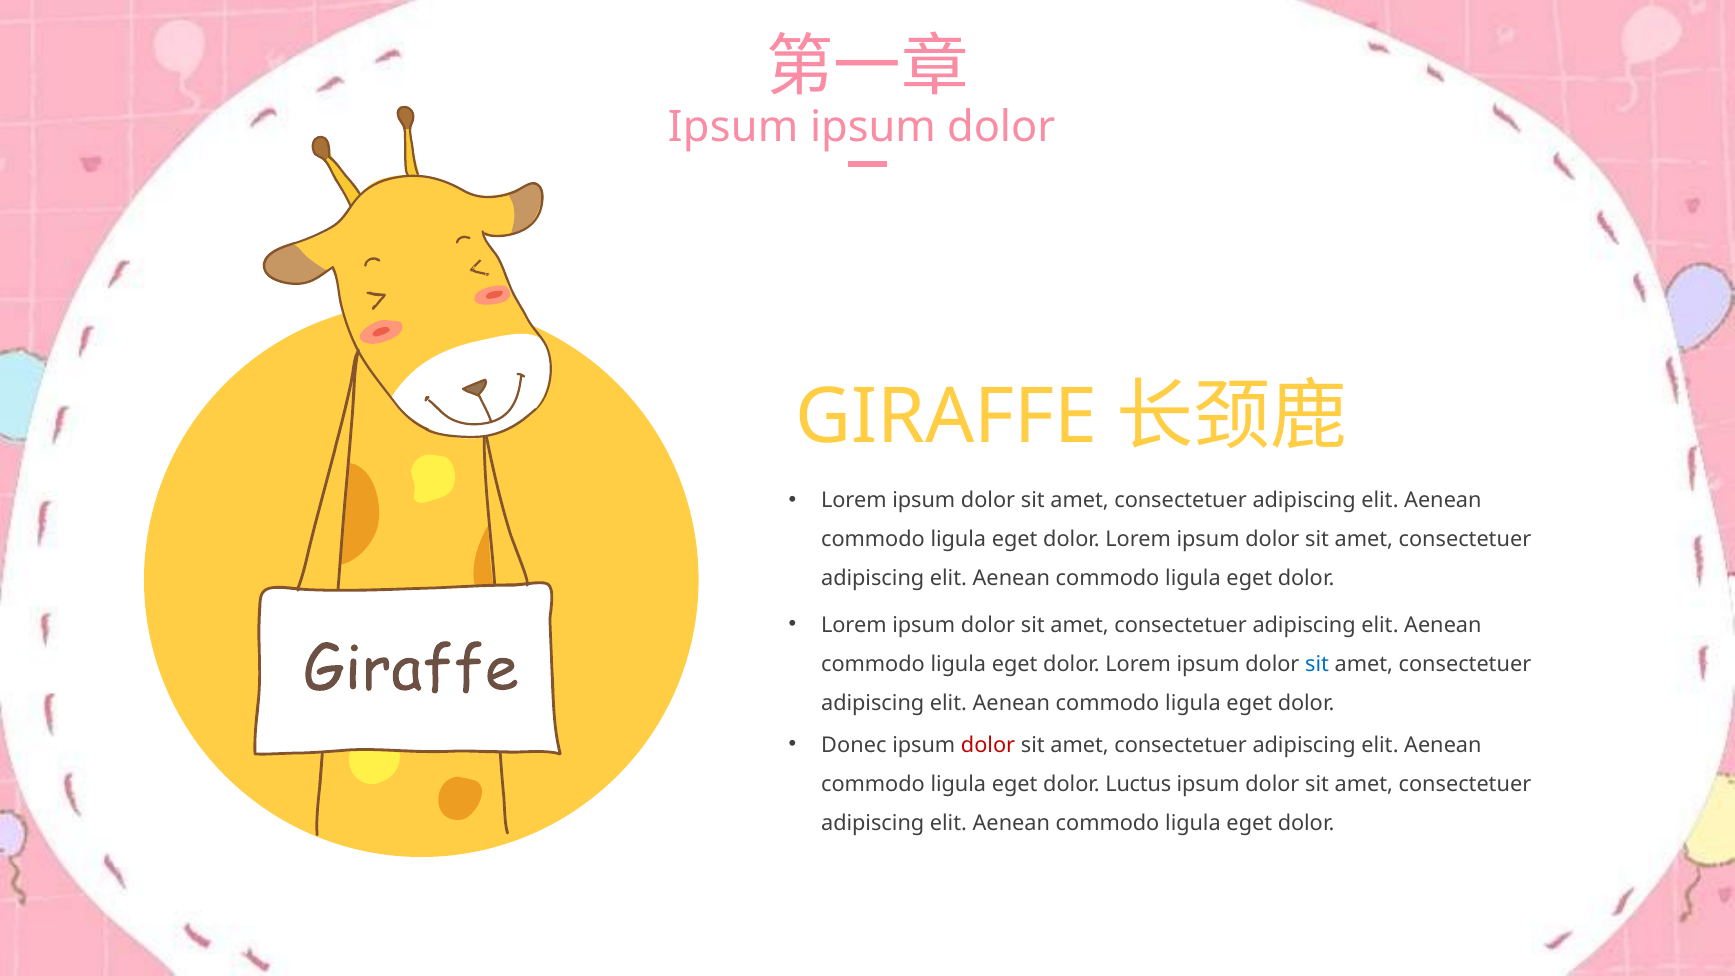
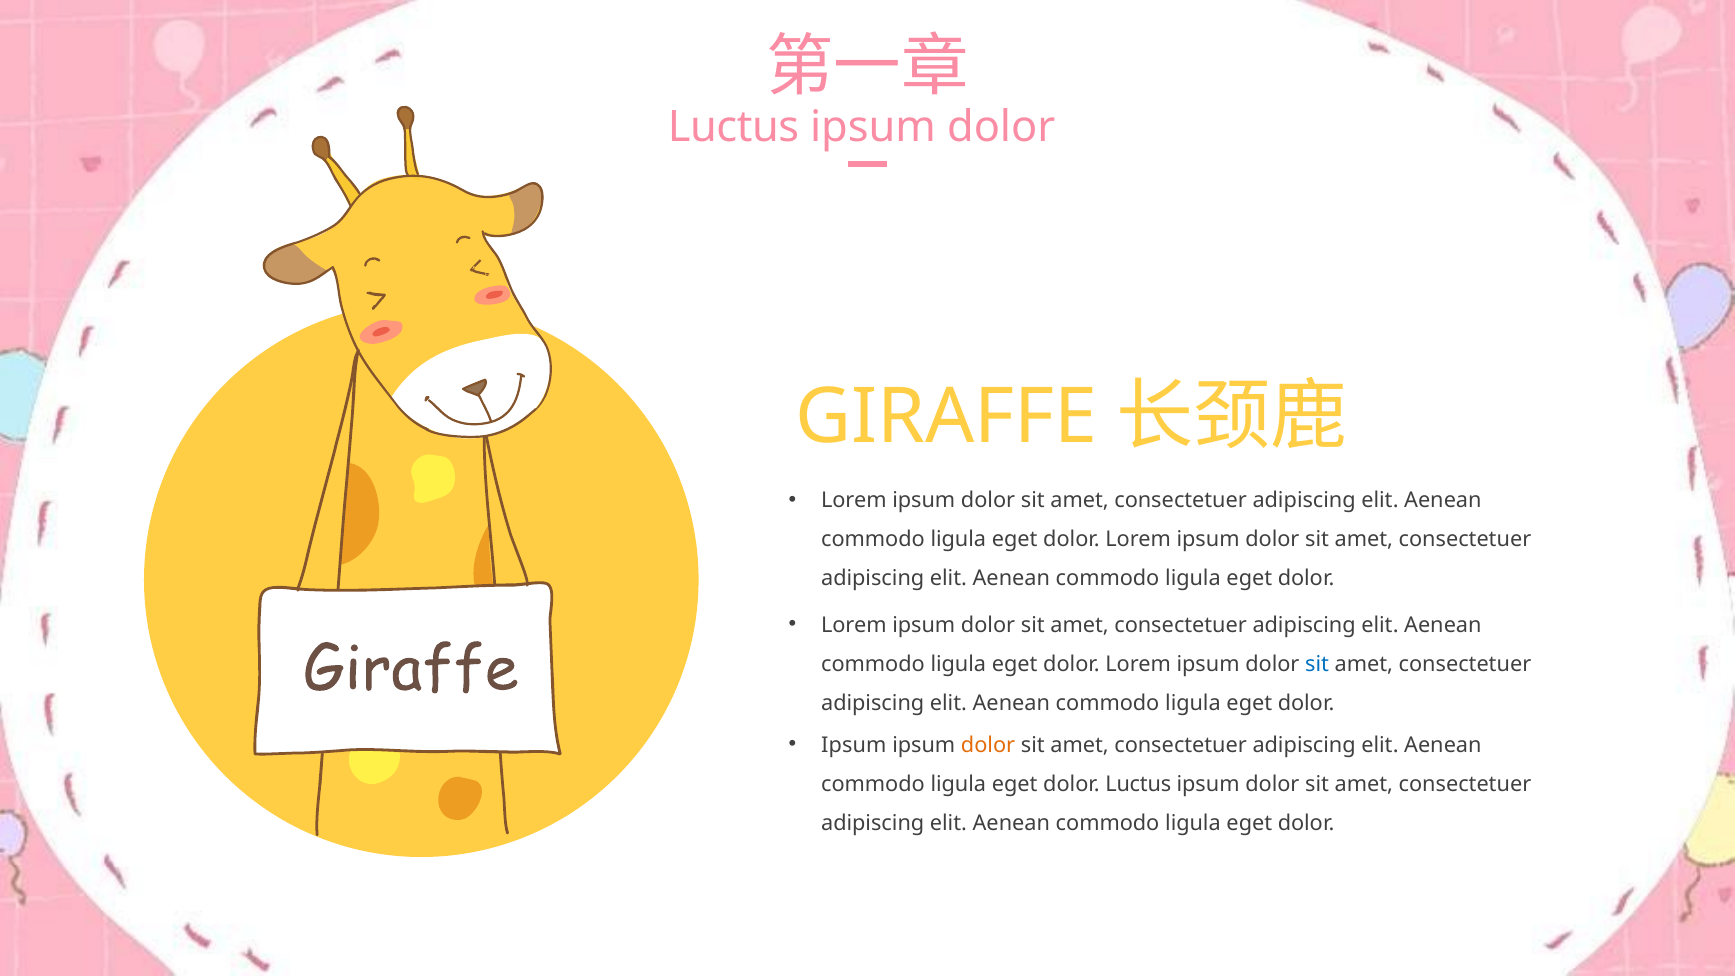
Ipsum at (733, 127): Ipsum -> Luctus
Donec at (854, 745): Donec -> Ipsum
dolor at (988, 745) colour: red -> orange
